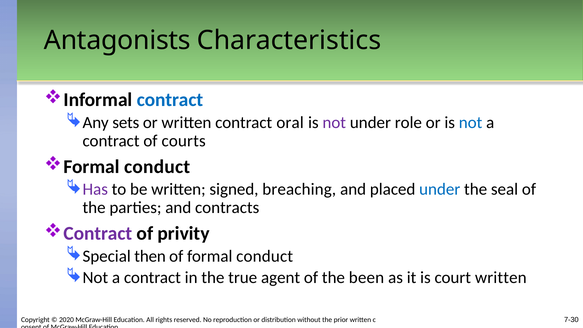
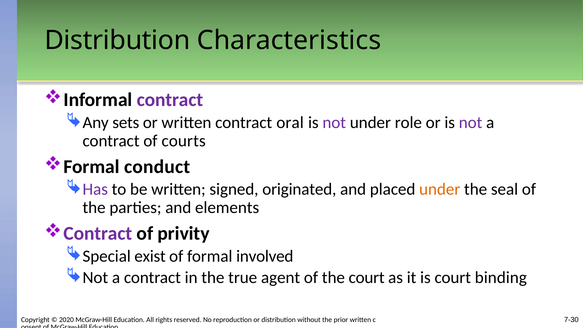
Antagonists at (117, 40): Antagonists -> Distribution
contract at (170, 100) colour: blue -> purple
not at (471, 123) colour: blue -> purple
breaching: breaching -> originated
under at (440, 189) colour: blue -> orange
contracts: contracts -> elements
then: then -> exist
of formal conduct: conduct -> involved
the been: been -> court
court written: written -> binding
